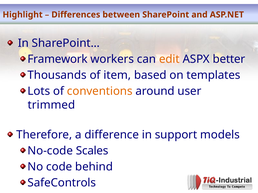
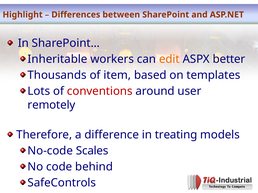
Framework: Framework -> Inheritable
conventions colour: orange -> red
trimmed: trimmed -> remotely
support: support -> treating
